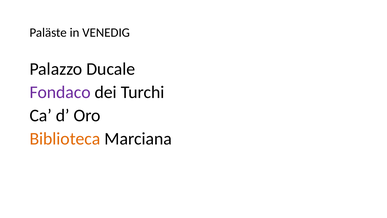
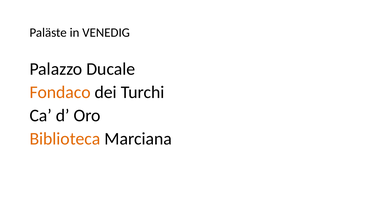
Fondaco colour: purple -> orange
